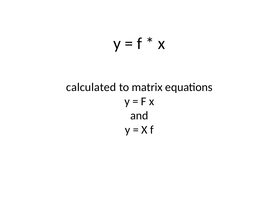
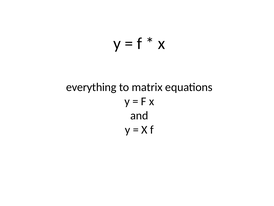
calculated: calculated -> everything
